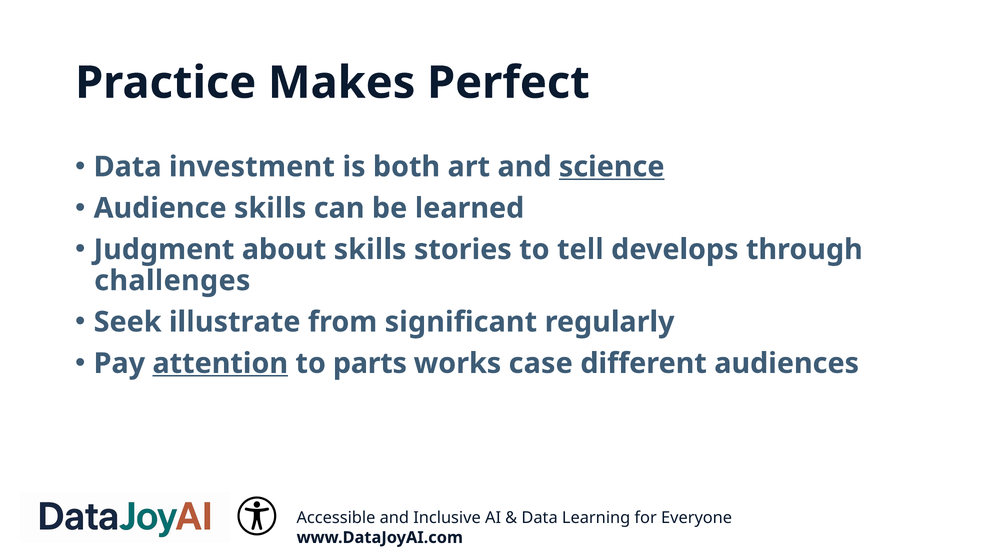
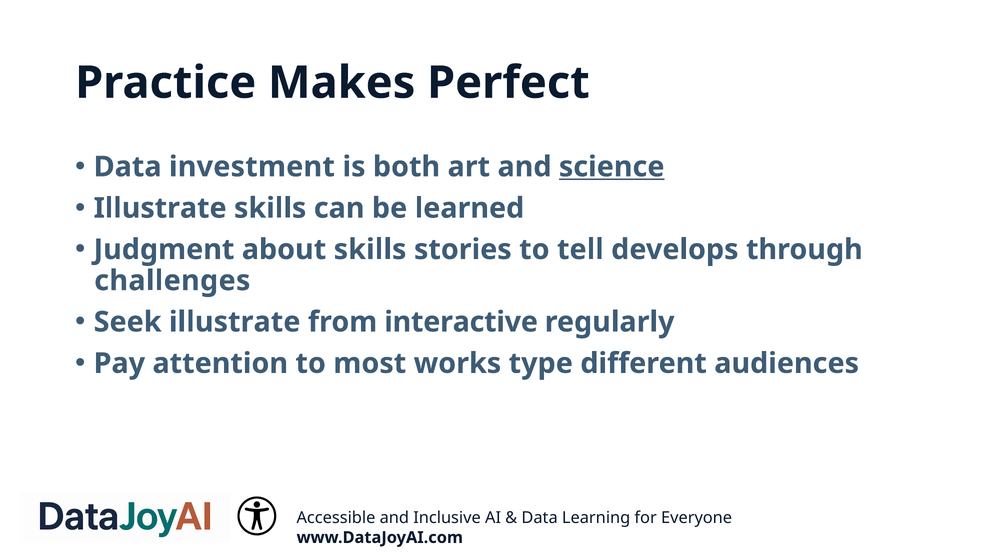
Audience at (160, 208): Audience -> Illustrate
significant: significant -> interactive
attention underline: present -> none
parts: parts -> most
case: case -> type
